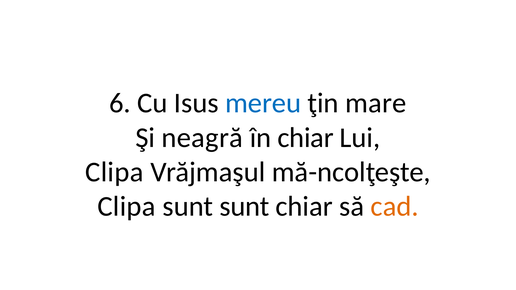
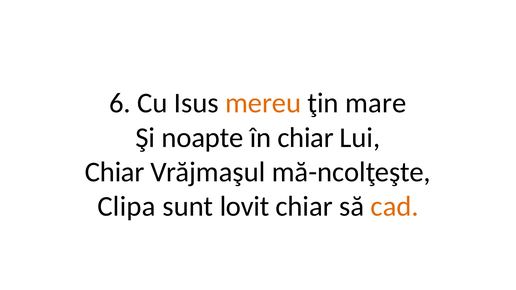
mereu colour: blue -> orange
neagră: neagră -> noapte
Clipa at (114, 172): Clipa -> Chiar
sunt sunt: sunt -> lovit
